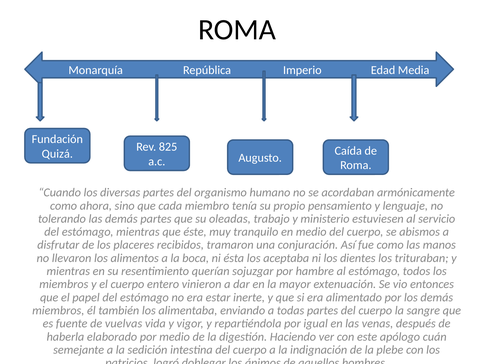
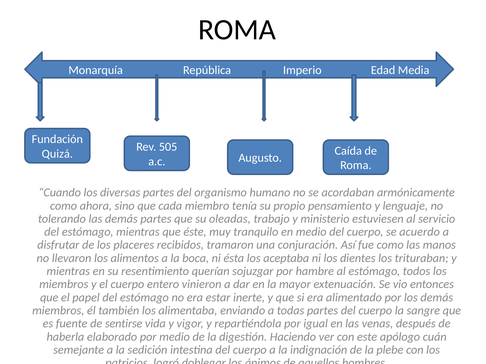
825: 825 -> 505
abismos: abismos -> acuerdo
vuelvas: vuelvas -> sentirse
